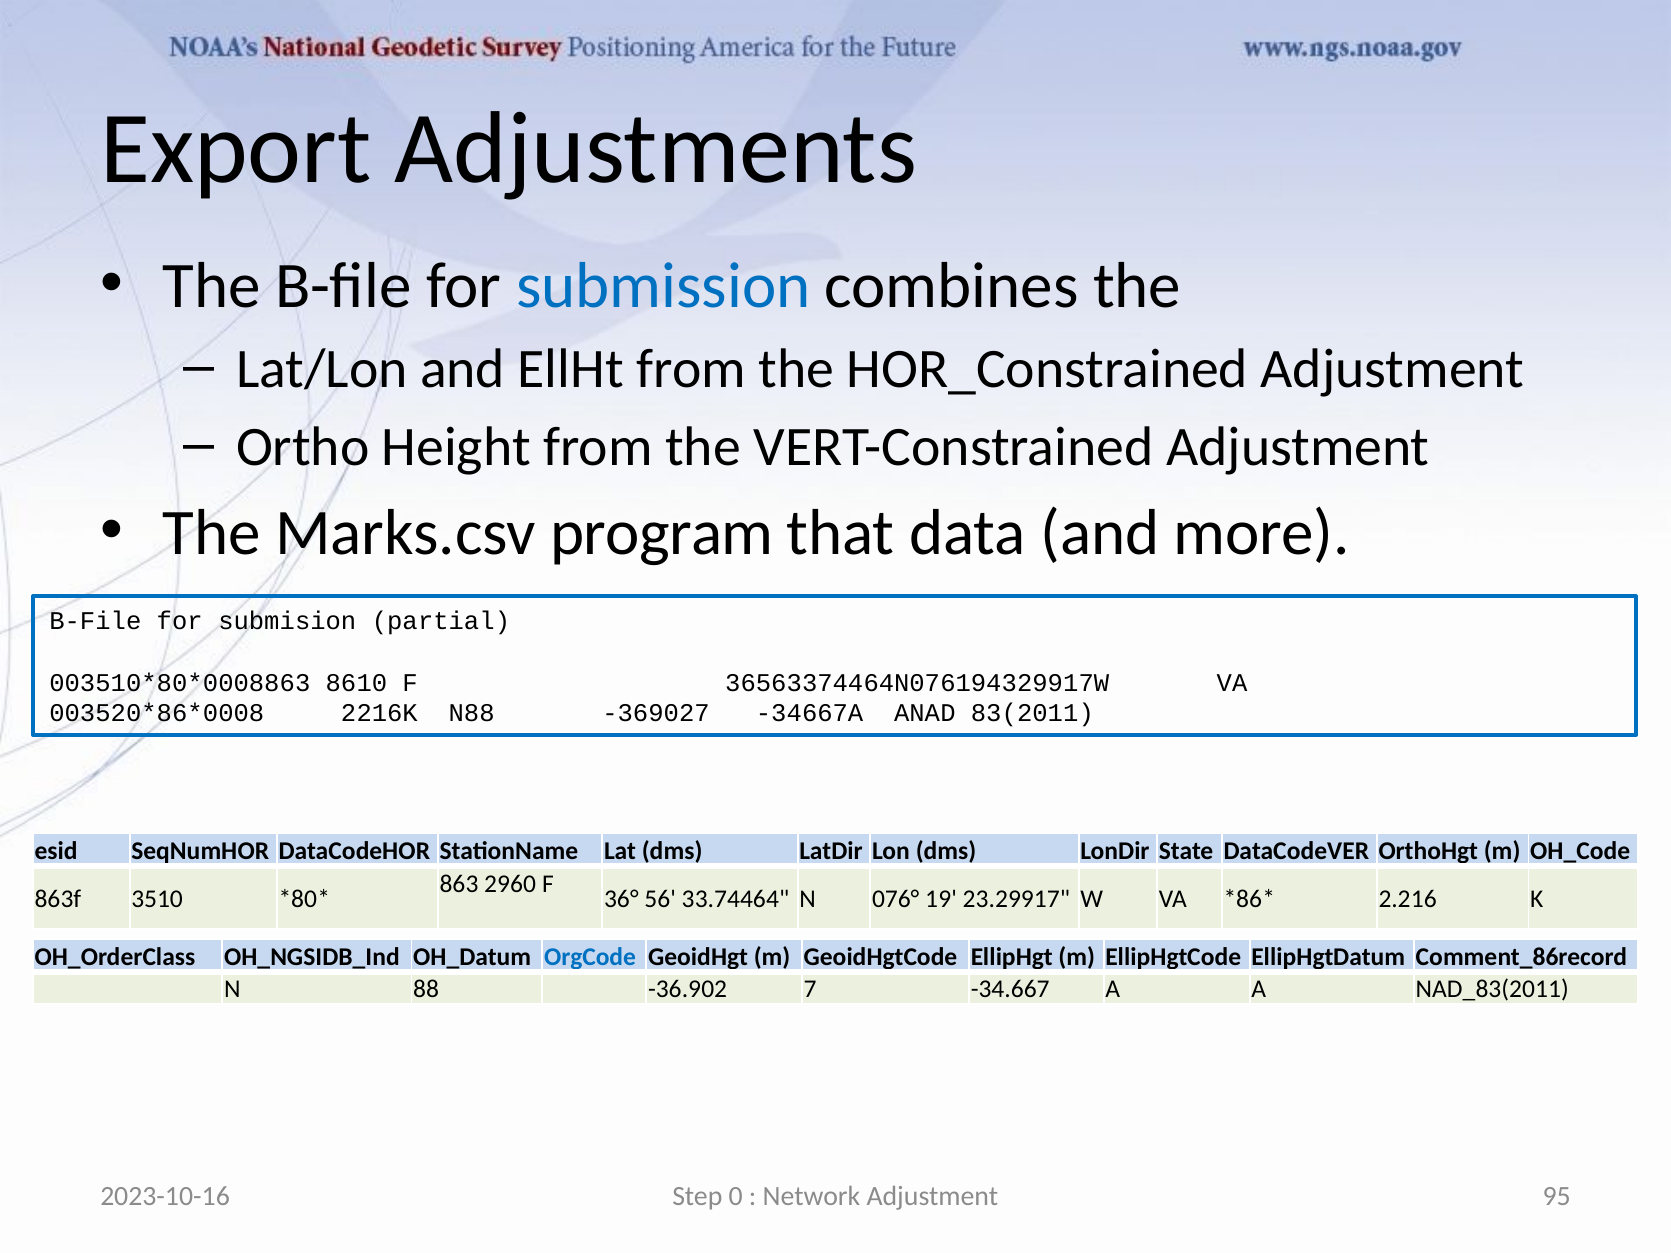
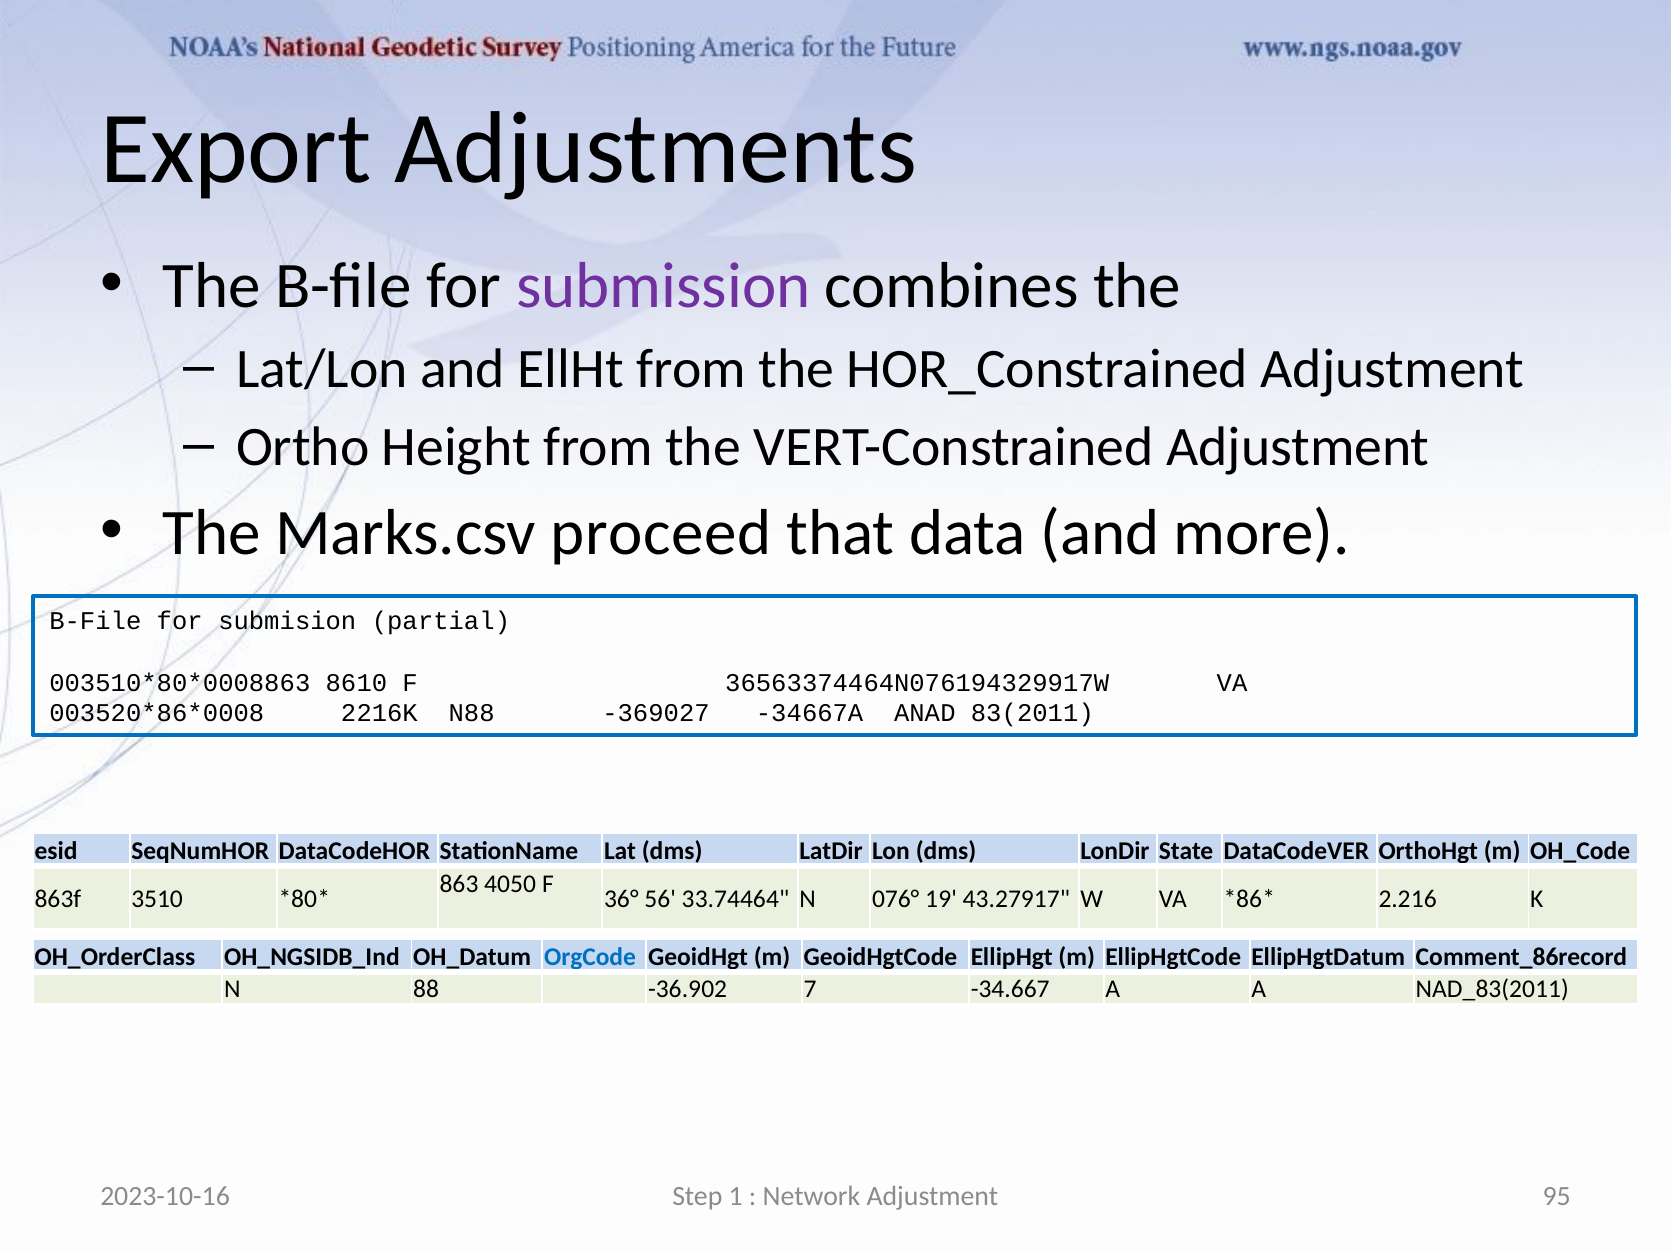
submission colour: blue -> purple
program: program -> proceed
2960: 2960 -> 4050
23.29917: 23.29917 -> 43.27917
0: 0 -> 1
